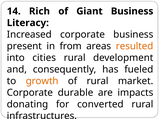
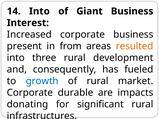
14 Rich: Rich -> Into
Literacy: Literacy -> Interest
cities: cities -> three
growth colour: orange -> blue
converted: converted -> significant
